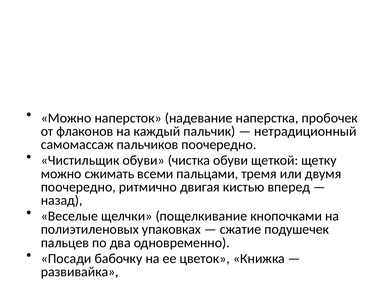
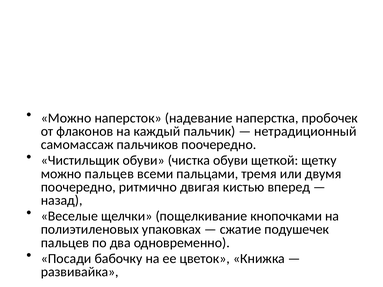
можно сжимать: сжимать -> пальцев
